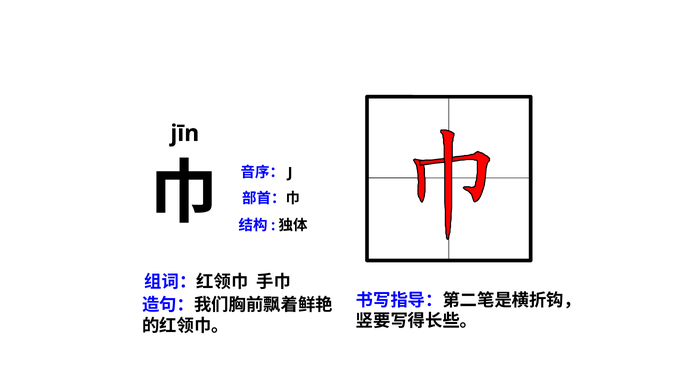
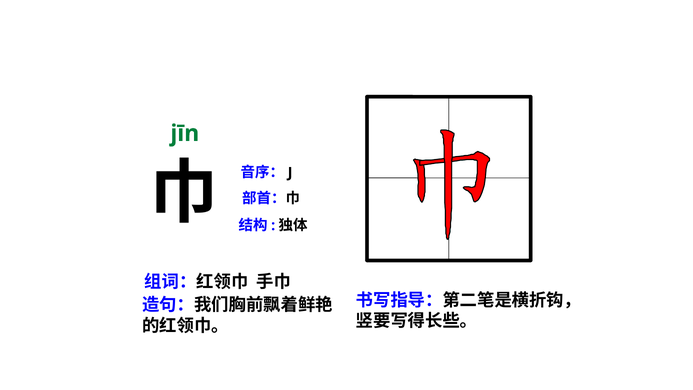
jīn colour: black -> green
